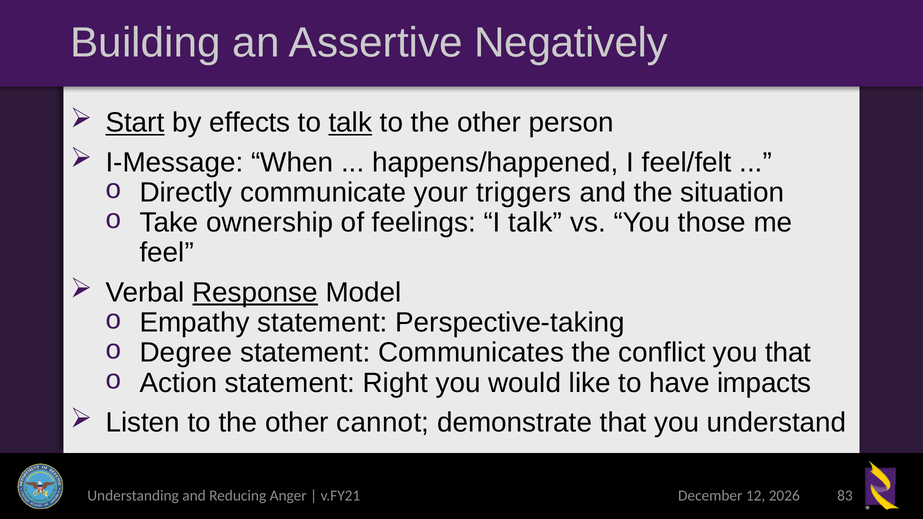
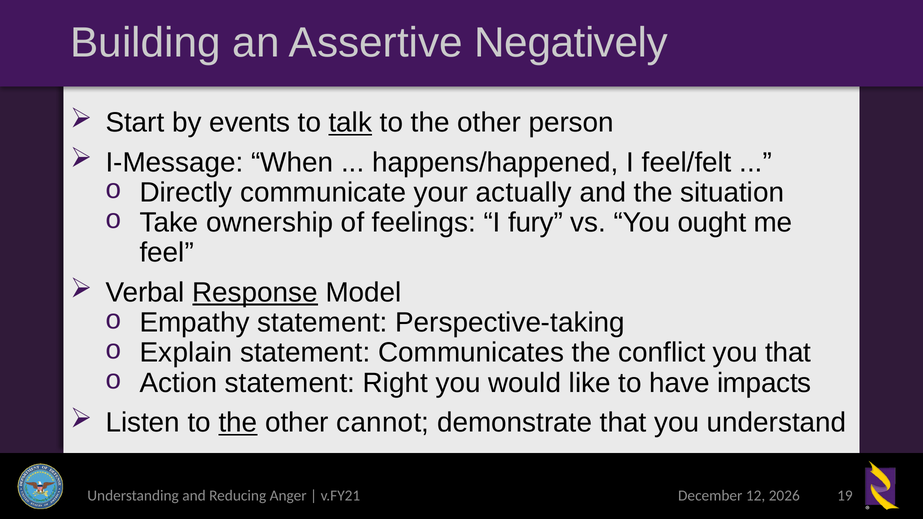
Start underline: present -> none
effects: effects -> events
triggers: triggers -> actually
I talk: talk -> fury
those: those -> ought
Degree: Degree -> Explain
the at (238, 423) underline: none -> present
83: 83 -> 19
